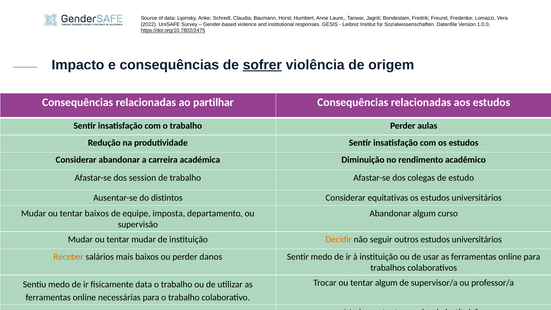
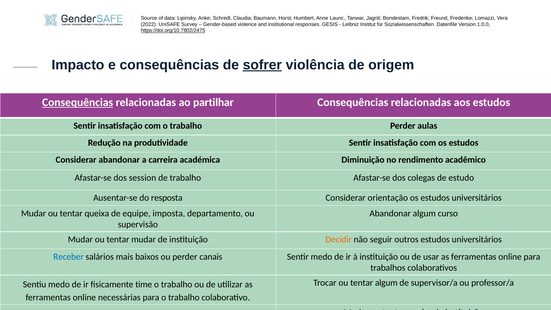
Consequências at (78, 102) underline: none -> present
distintos: distintos -> resposta
equitativas: equitativas -> orientação
tentar baixos: baixos -> queixa
Receber colour: orange -> blue
danos: danos -> canais
fisicamente data: data -> time
